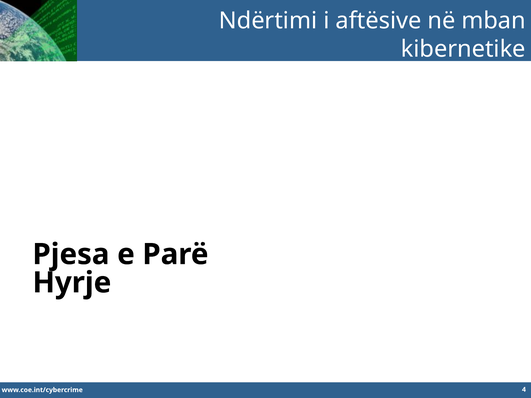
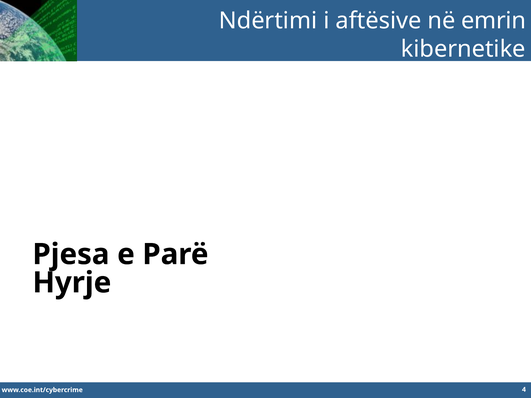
mban: mban -> emrin
